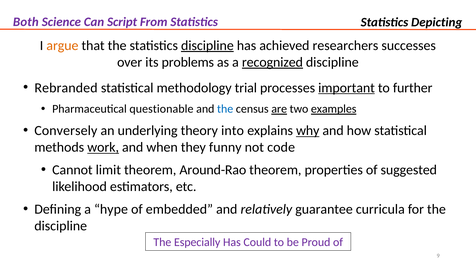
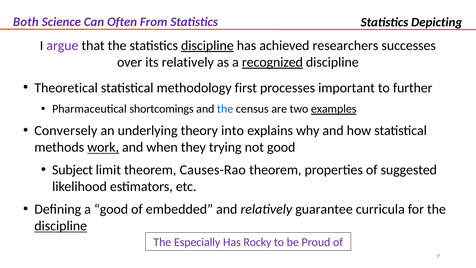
Script: Script -> Often
argue colour: orange -> purple
its problems: problems -> relatively
Rebranded: Rebranded -> Theoretical
trial: trial -> first
important underline: present -> none
questionable: questionable -> shortcomings
are underline: present -> none
why underline: present -> none
funny: funny -> trying
not code: code -> good
Cannot: Cannot -> Subject
Around-Rao: Around-Rao -> Causes-Rao
a hype: hype -> good
discipline at (61, 226) underline: none -> present
Could: Could -> Rocky
